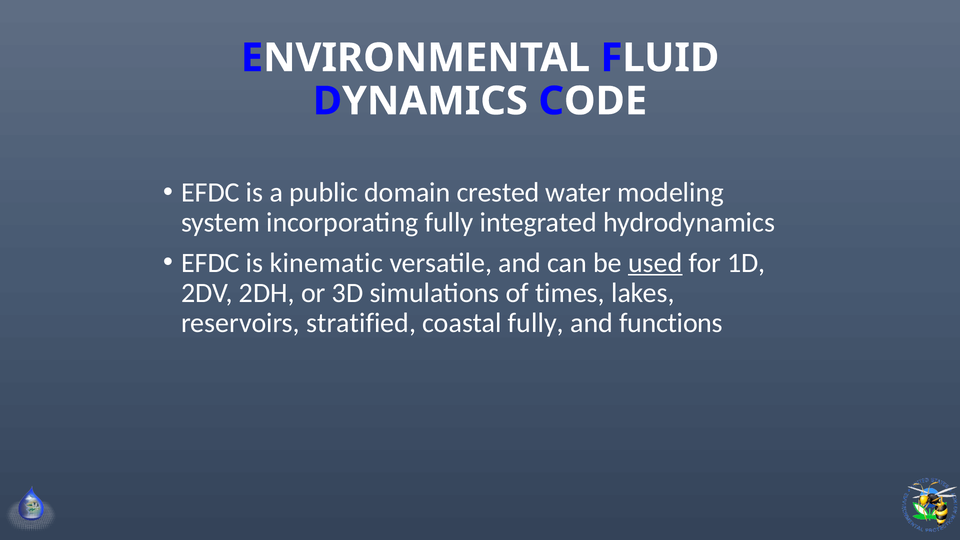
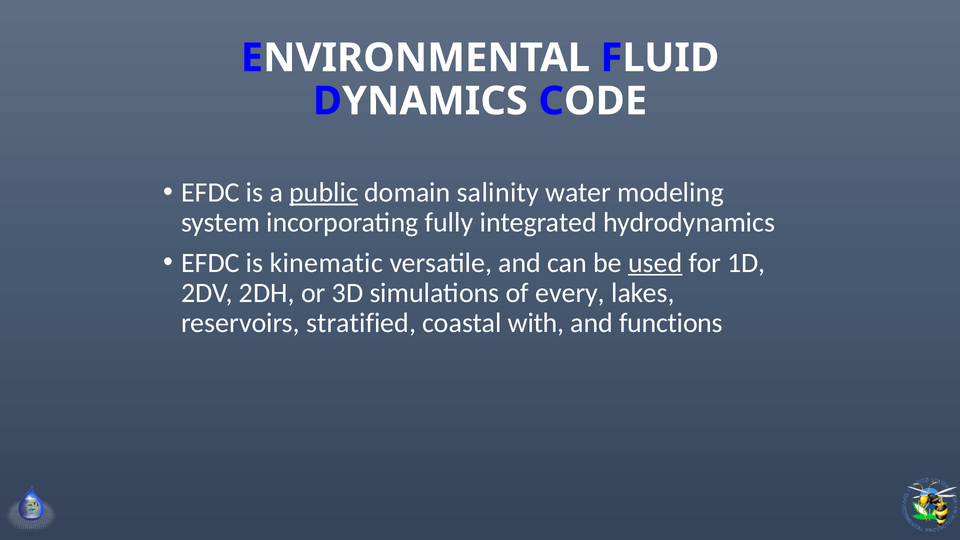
public underline: none -> present
crested: crested -> salinity
times: times -> every
coastal fully: fully -> with
